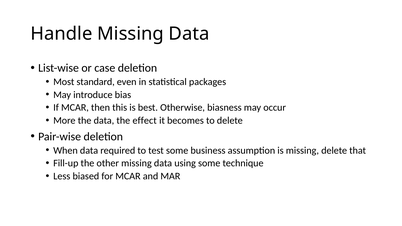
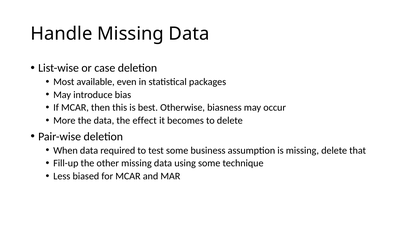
standard: standard -> available
